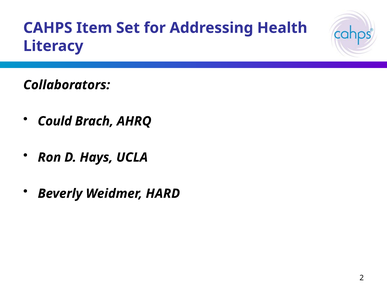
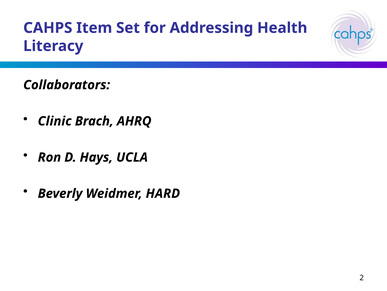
Could: Could -> Clinic
